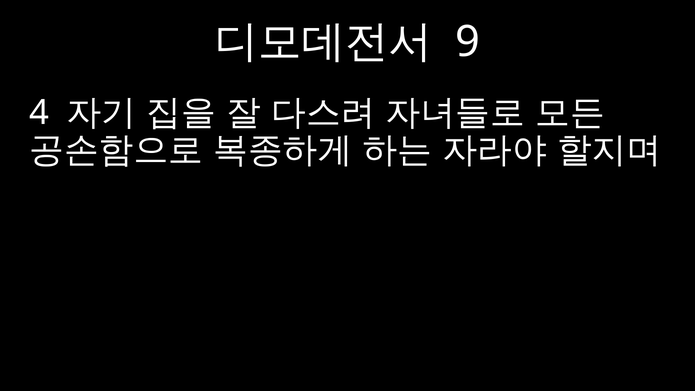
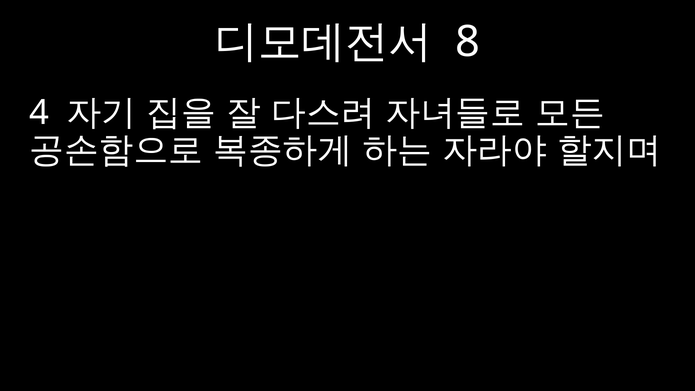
9: 9 -> 8
